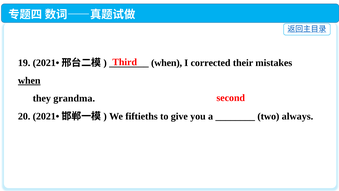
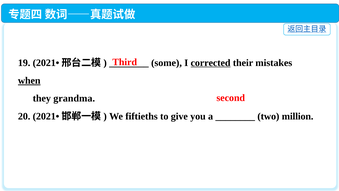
when at (167, 63): when -> some
corrected underline: none -> present
always: always -> million
